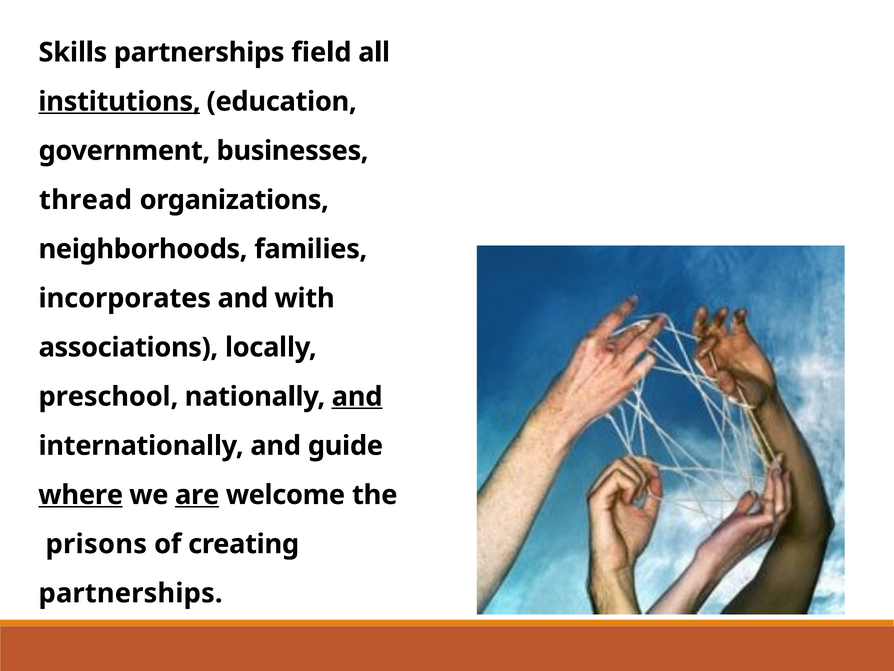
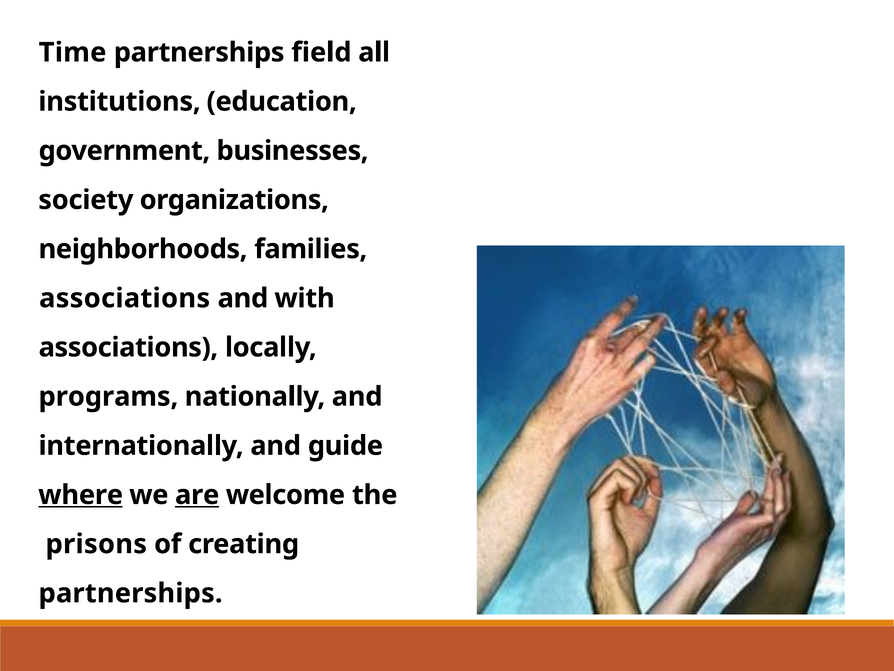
Skills: Skills -> Time
institutions underline: present -> none
thread: thread -> society
incorporates at (125, 298): incorporates -> associations
preschool: preschool -> programs
and at (357, 396) underline: present -> none
